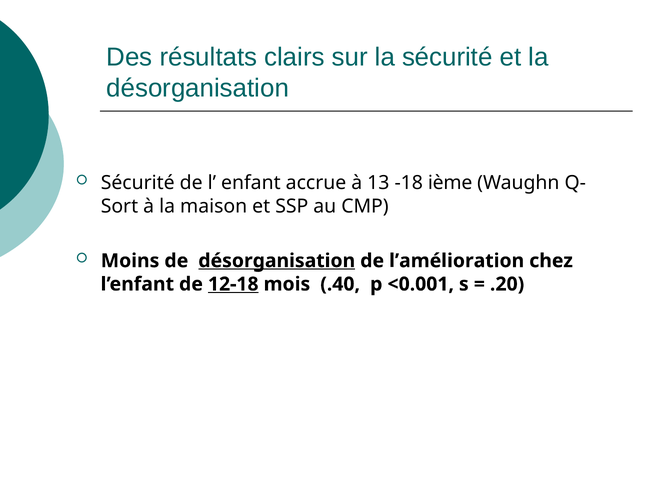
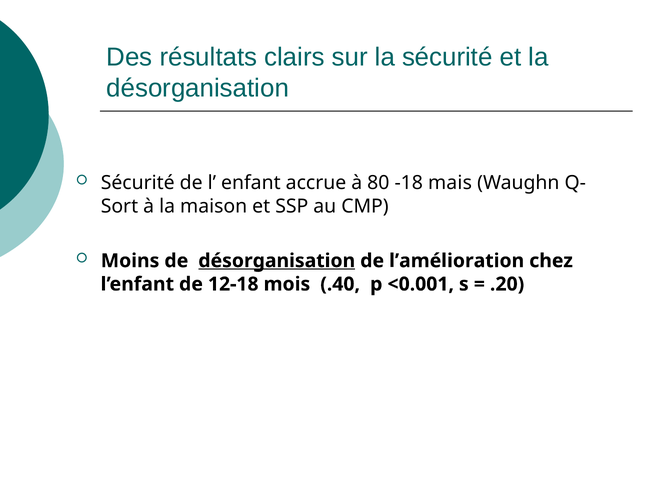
13: 13 -> 80
ième: ième -> mais
12-18 underline: present -> none
